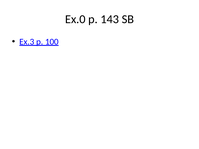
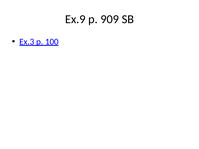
Ex.0: Ex.0 -> Ex.9
143: 143 -> 909
